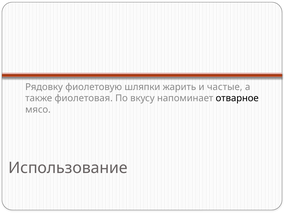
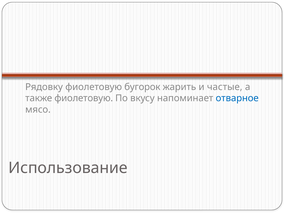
шляпки: шляпки -> бугорок
также фиолетовая: фиолетовая -> фиолетовую
отварное colour: black -> blue
